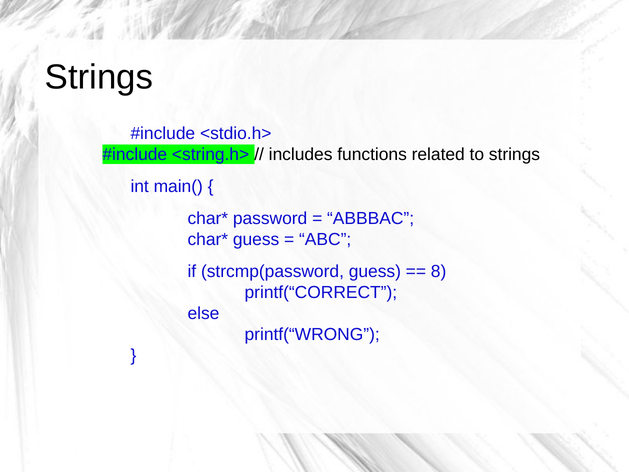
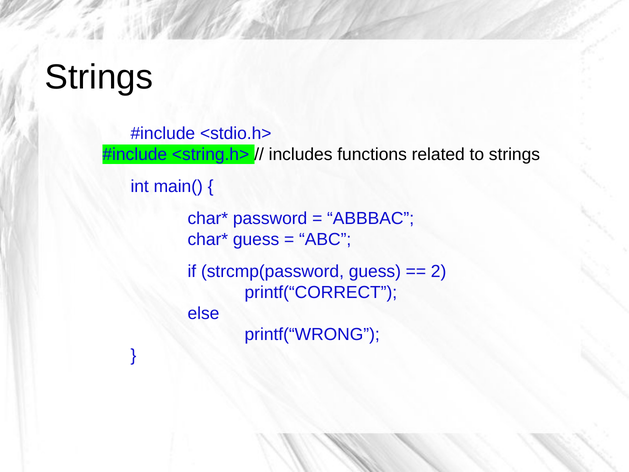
8: 8 -> 2
